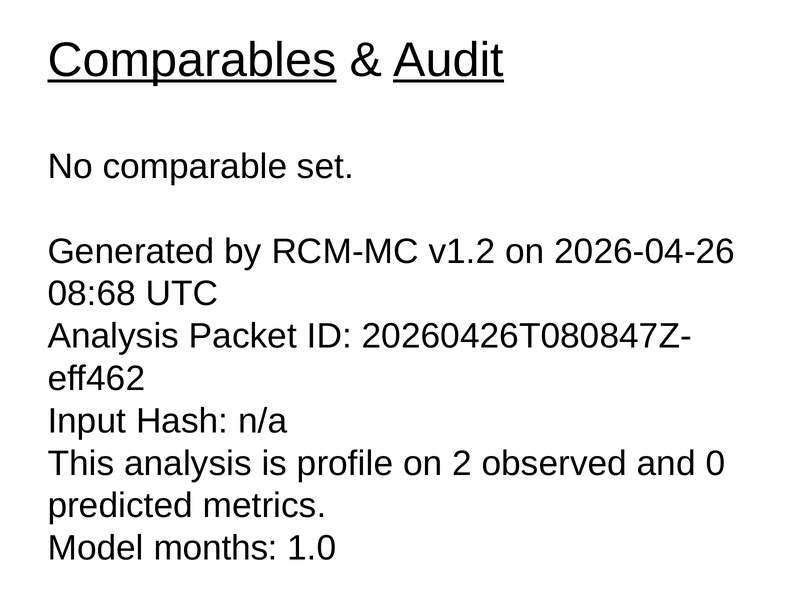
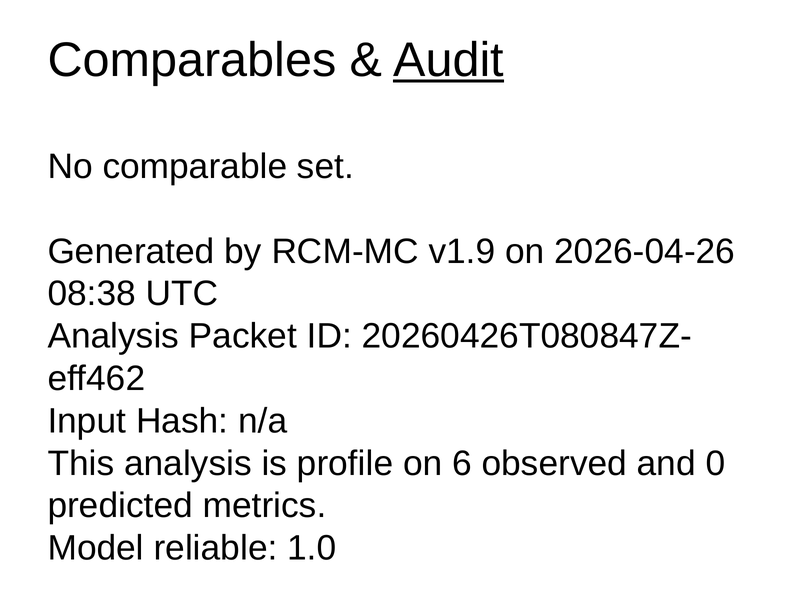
Comparables underline: present -> none
v1.2: v1.2 -> v1.9
08:68: 08:68 -> 08:38
2: 2 -> 6
months: months -> reliable
